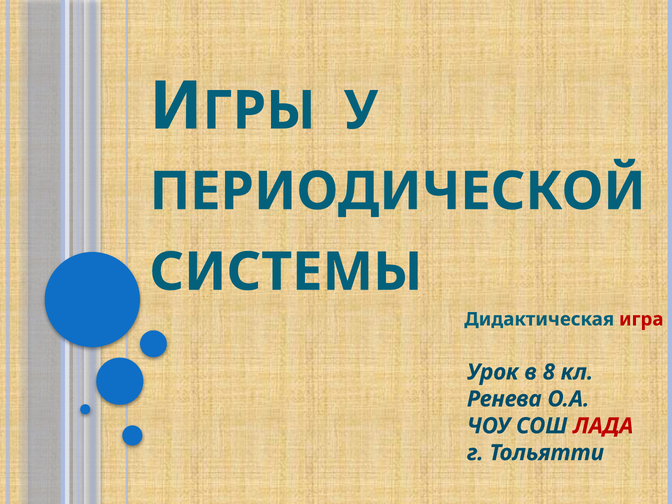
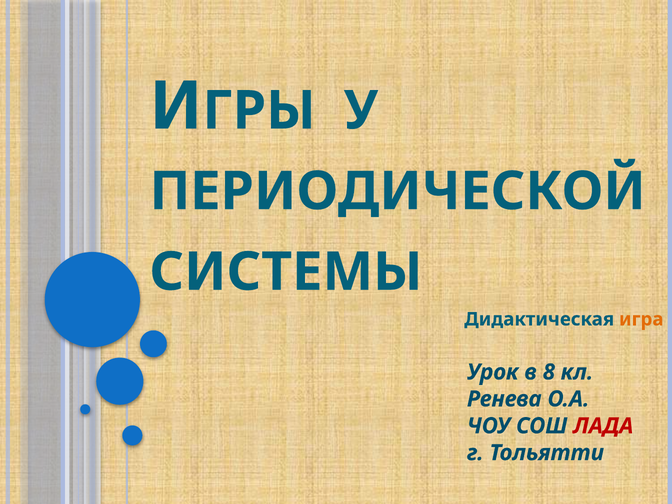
игра colour: red -> orange
